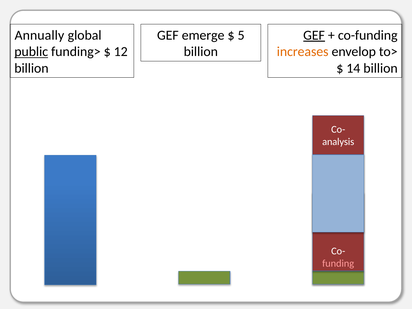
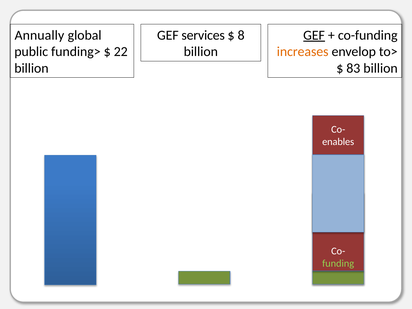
emerge: emerge -> services
5: 5 -> 8
public underline: present -> none
12: 12 -> 22
14: 14 -> 83
analysis: analysis -> enables
funding colour: pink -> light green
